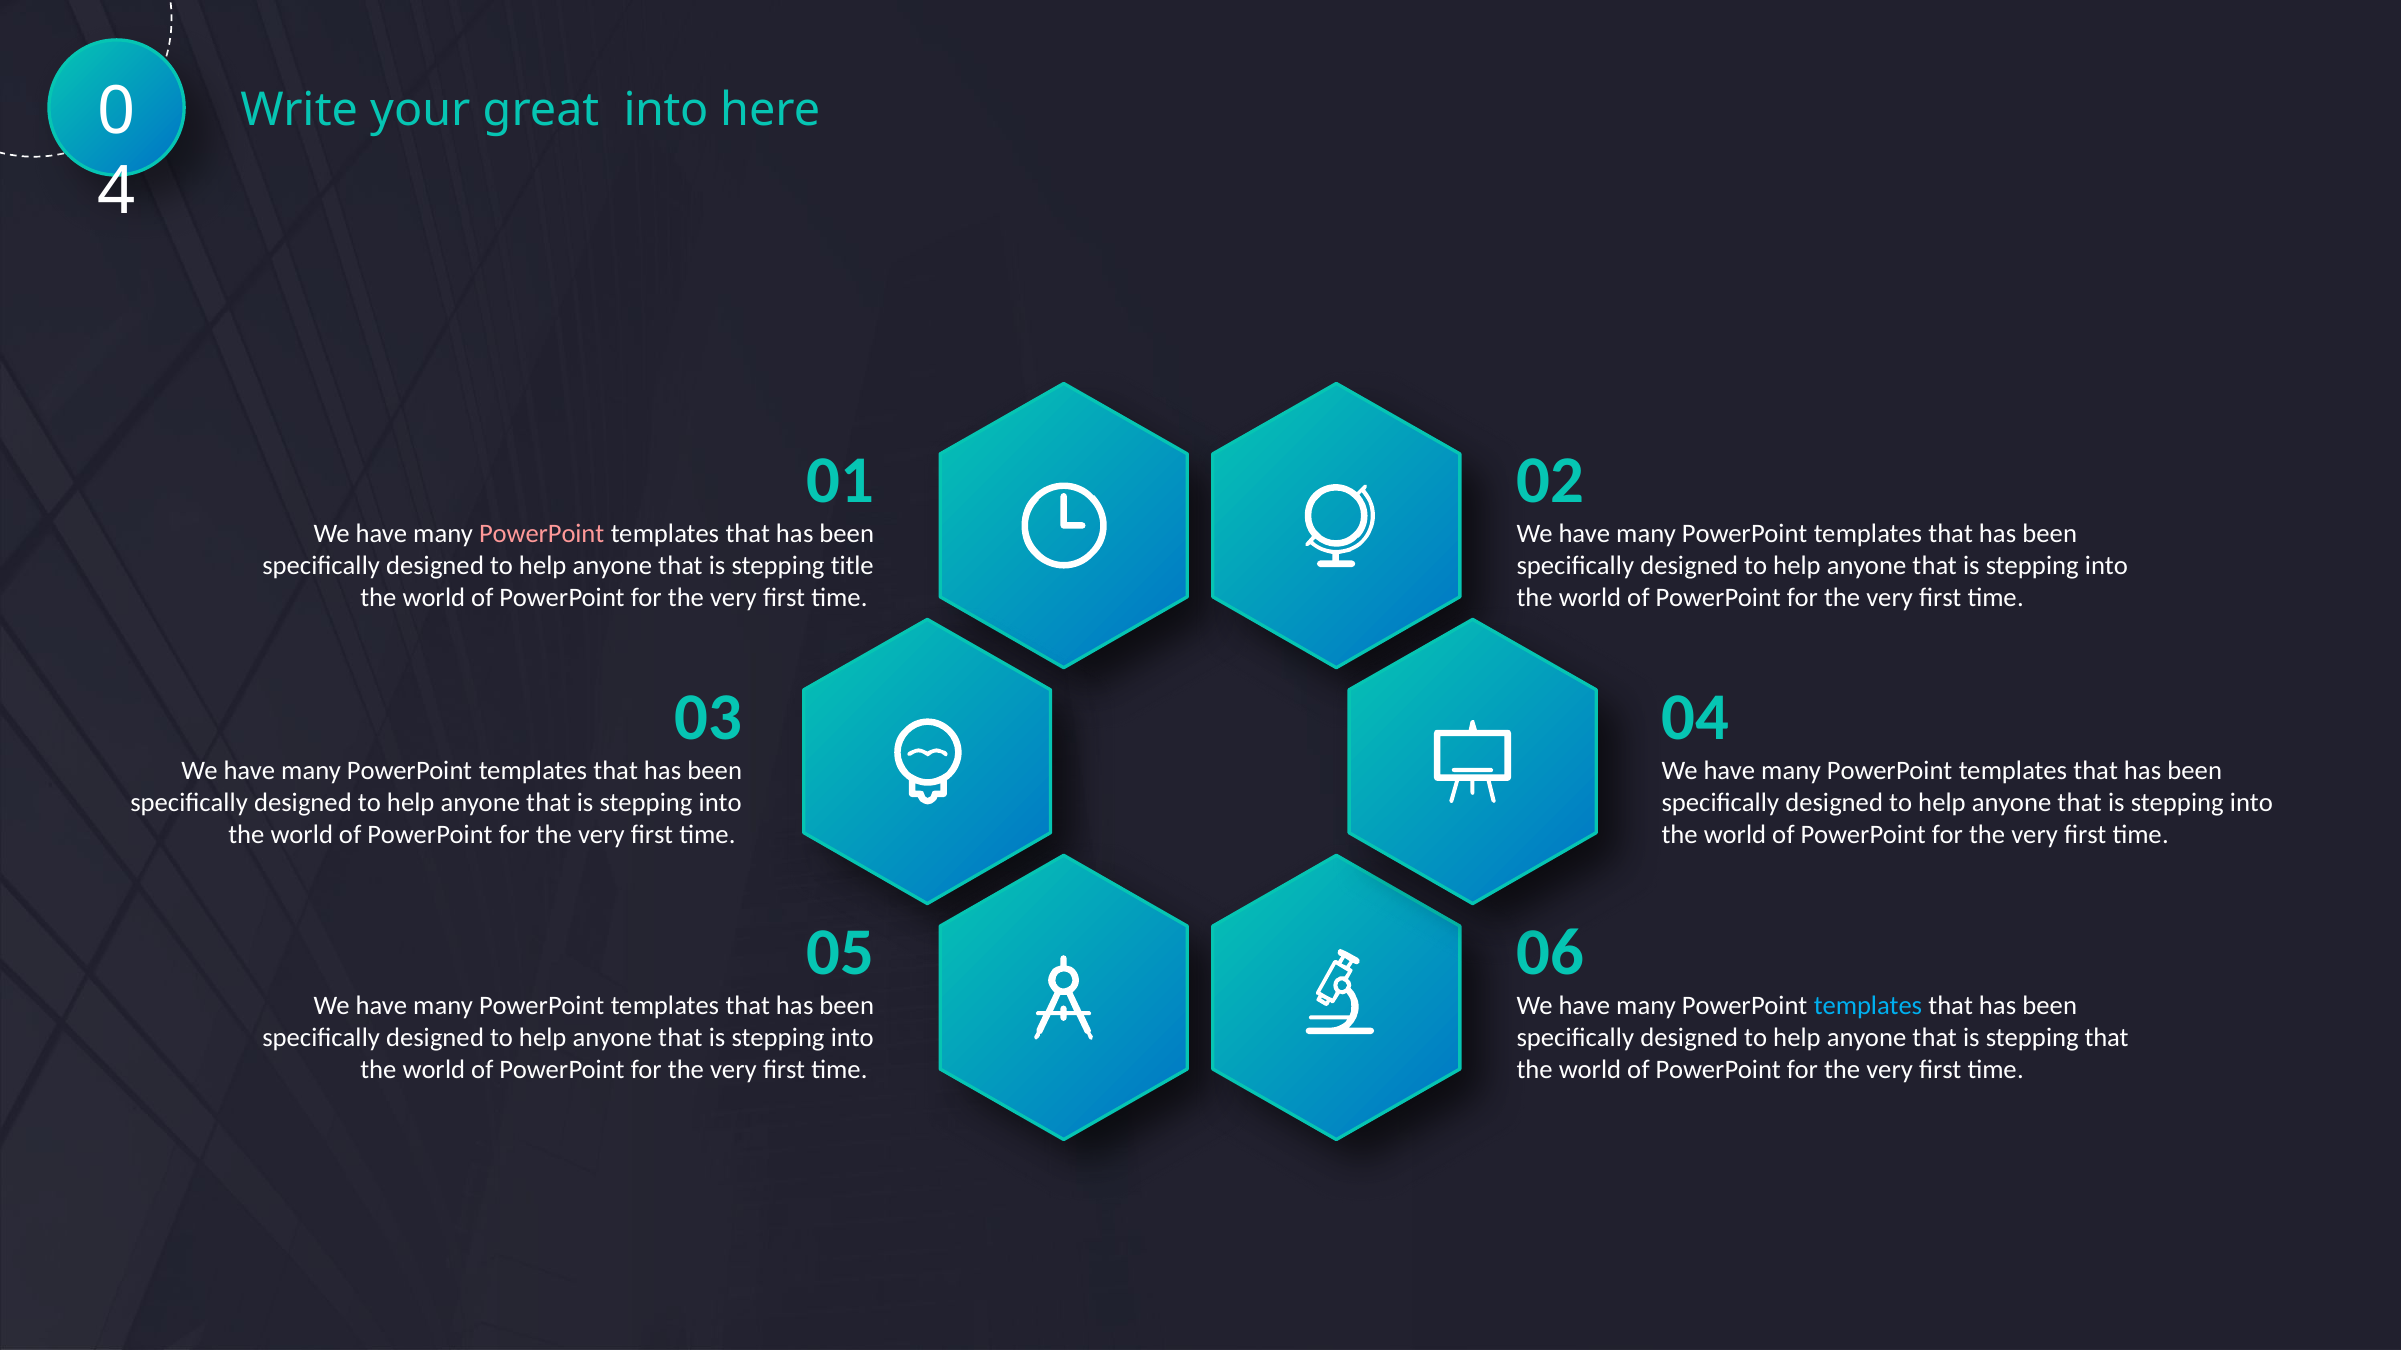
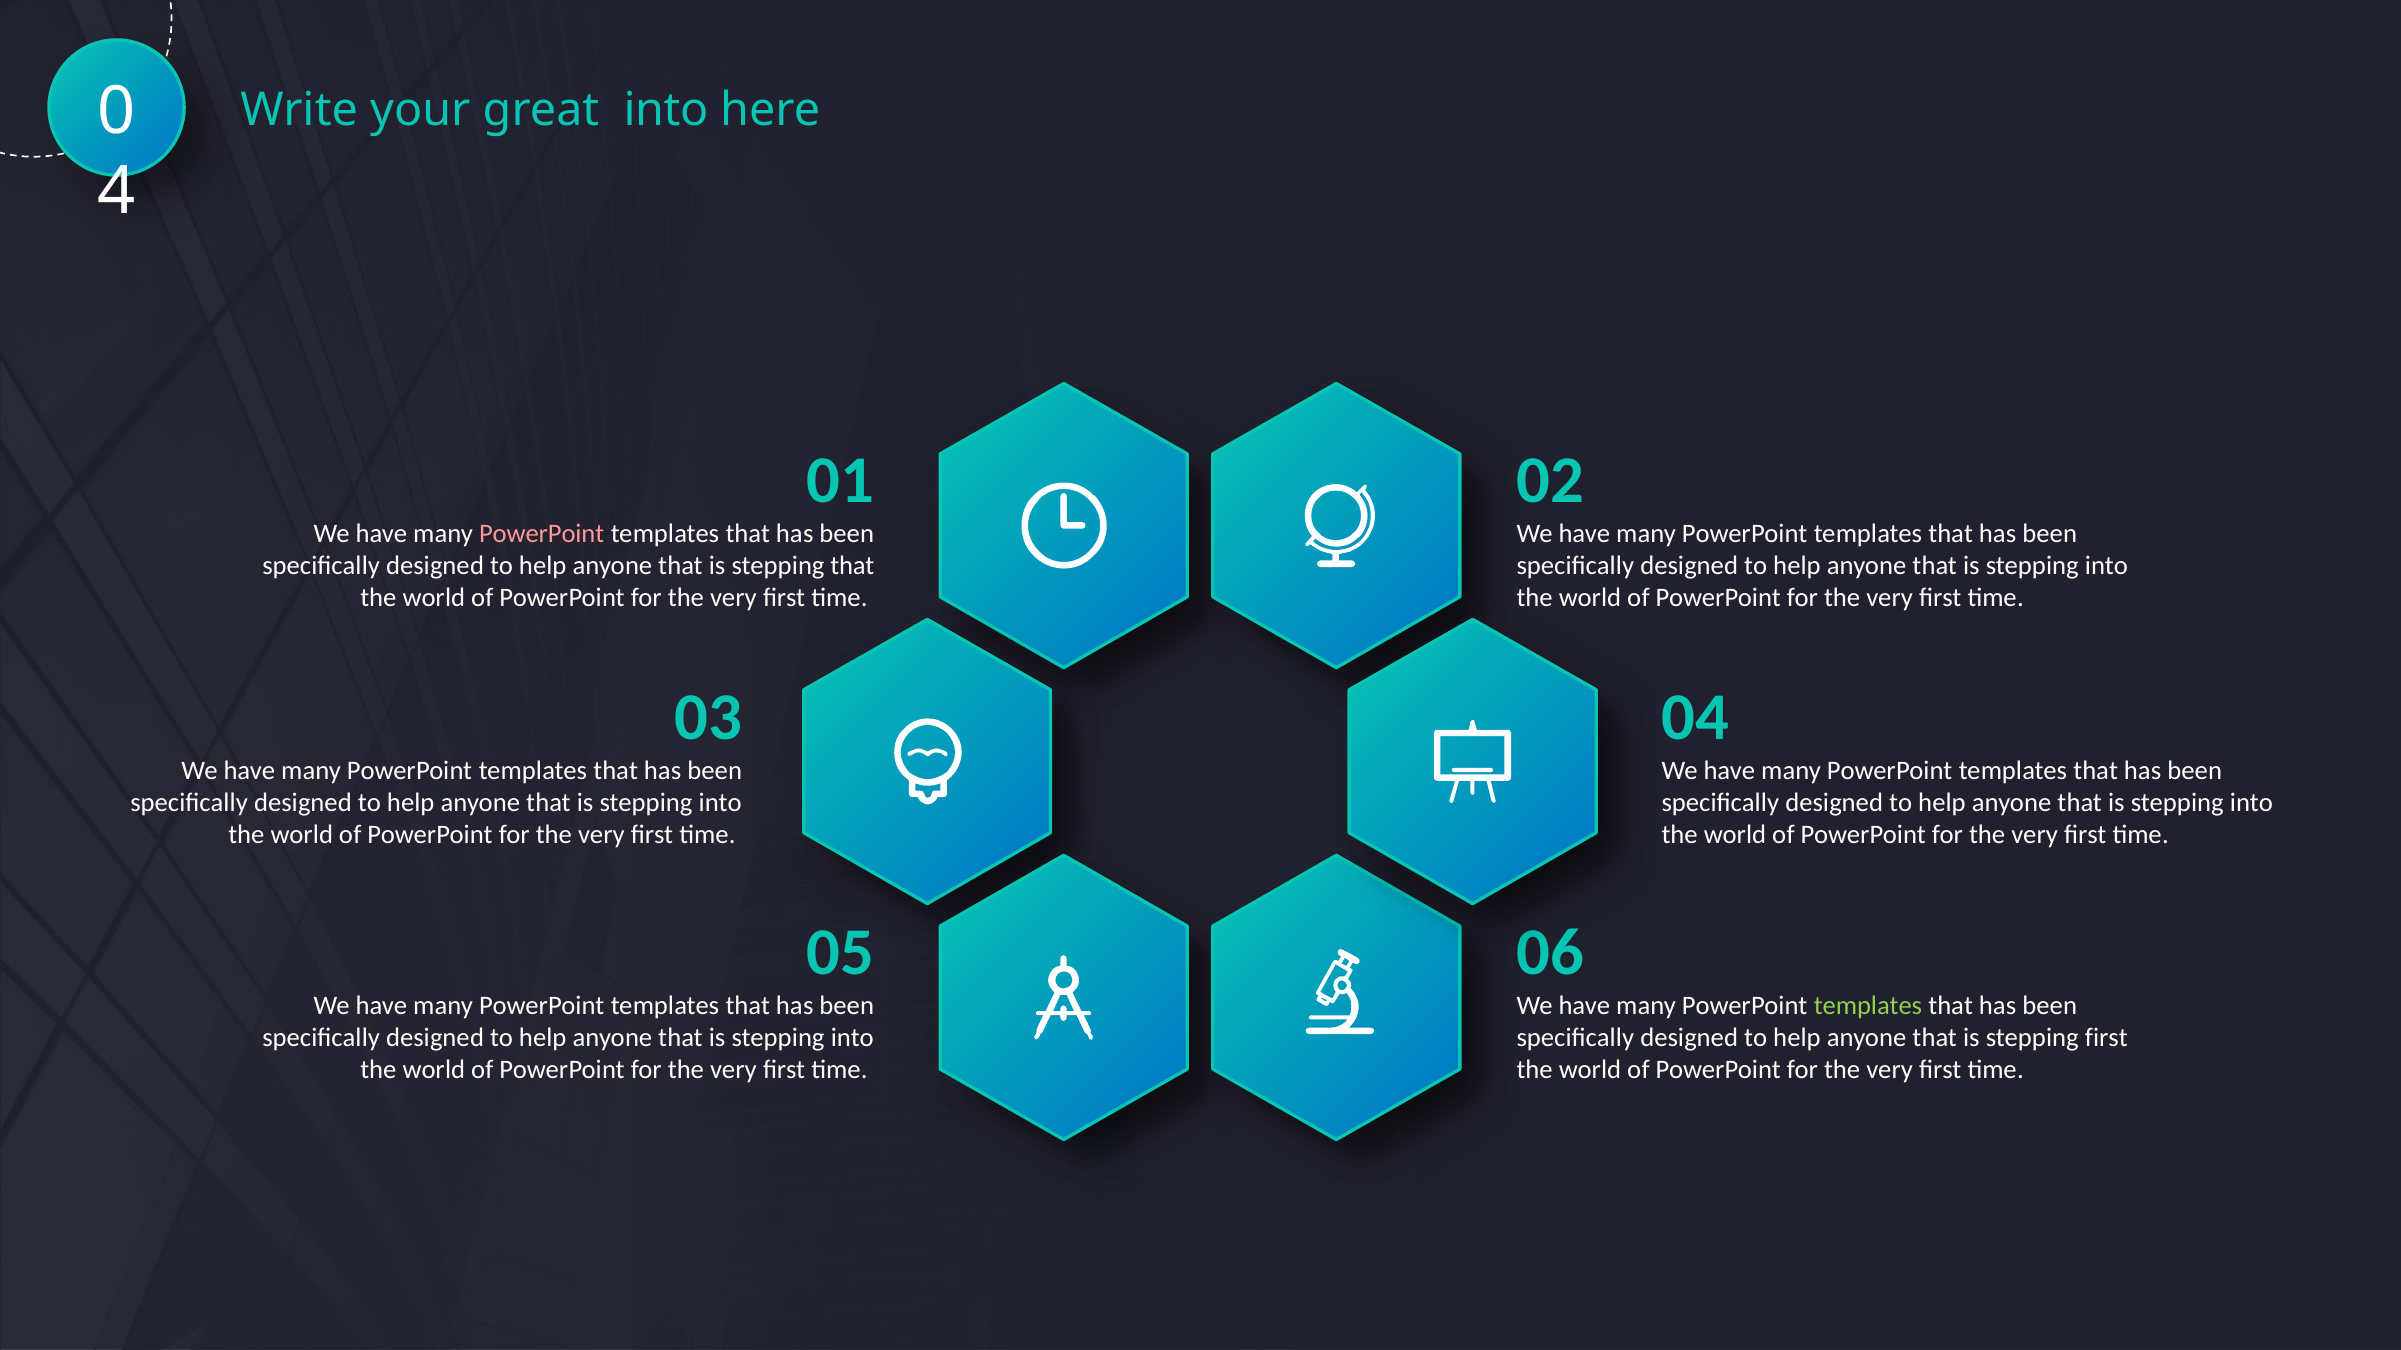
stepping title: title -> that
templates at (1868, 1006) colour: light blue -> light green
stepping that: that -> first
